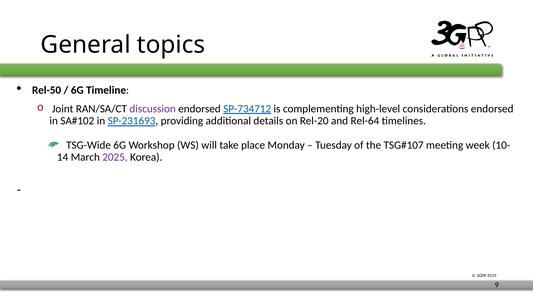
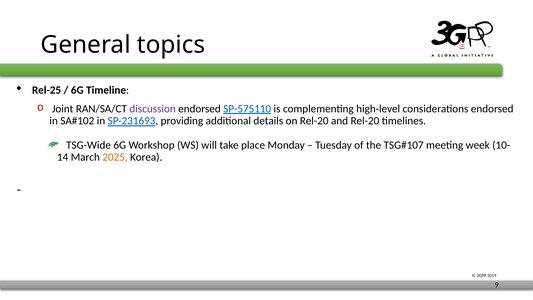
Rel-50: Rel-50 -> Rel-25
SP-734712: SP-734712 -> SP-575110
and Rel-64: Rel-64 -> Rel-20
2025 colour: purple -> orange
